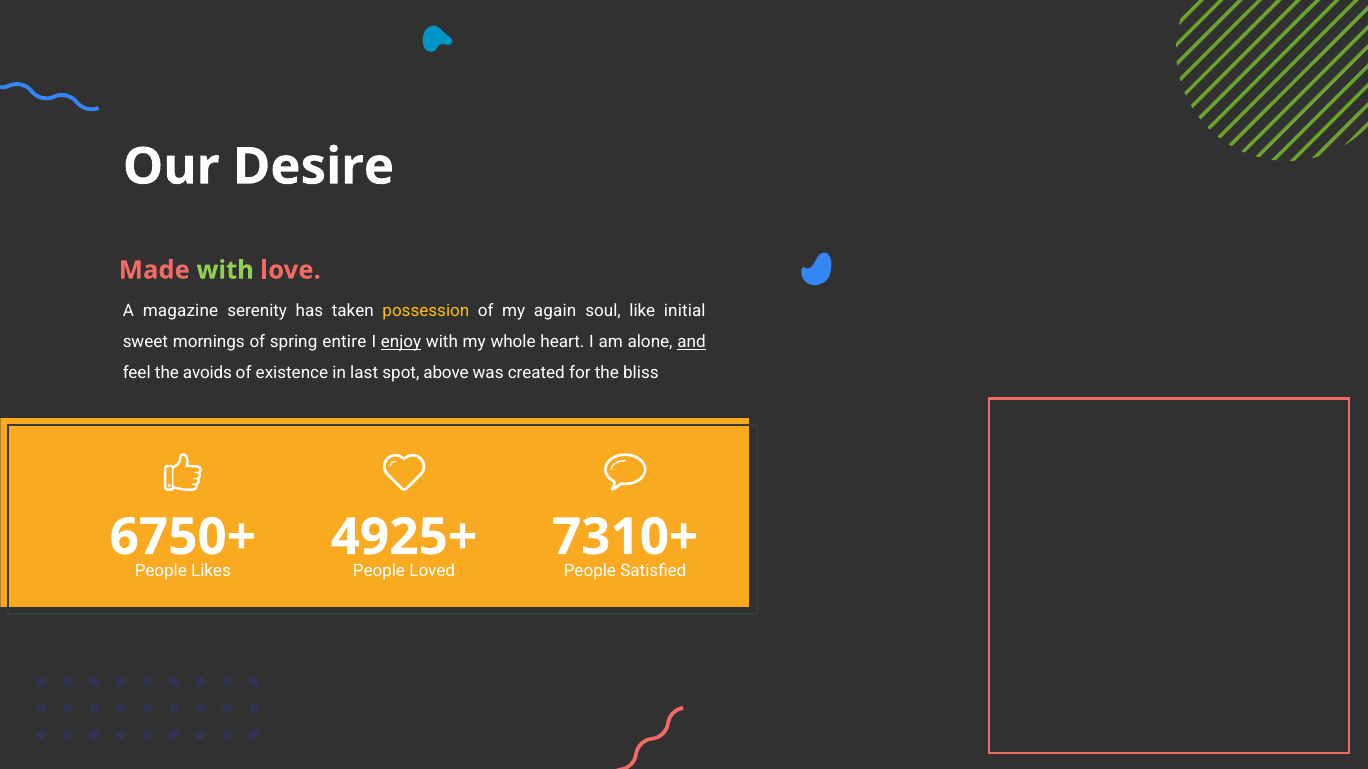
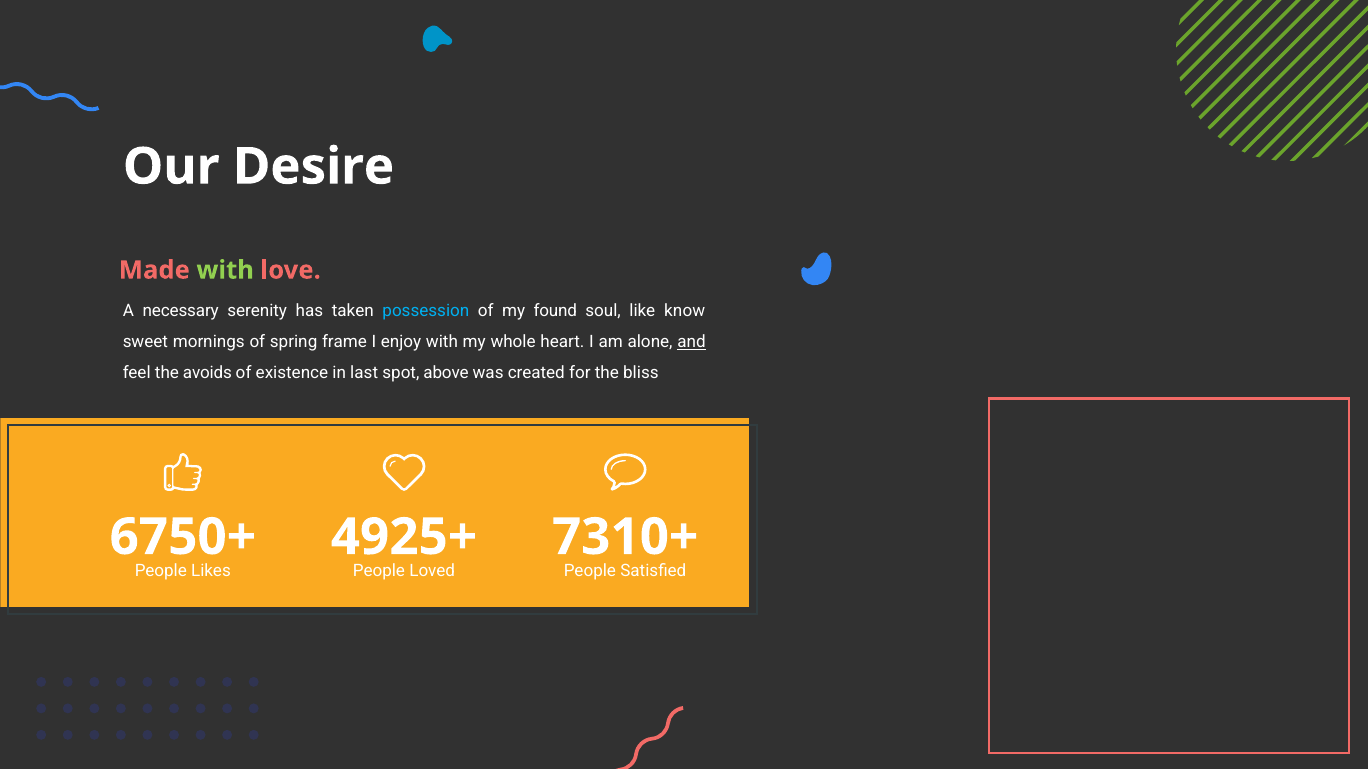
magazine: magazine -> necessary
possession colour: yellow -> light blue
again: again -> found
initial: initial -> know
entire: entire -> frame
enjoy underline: present -> none
